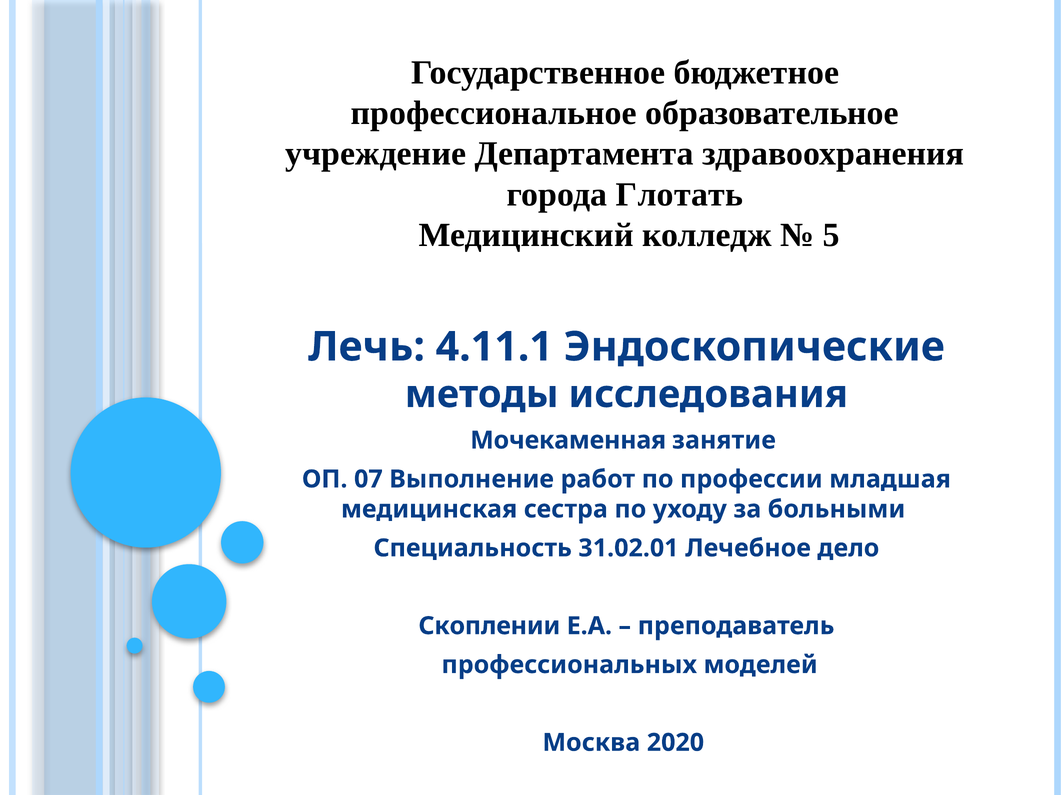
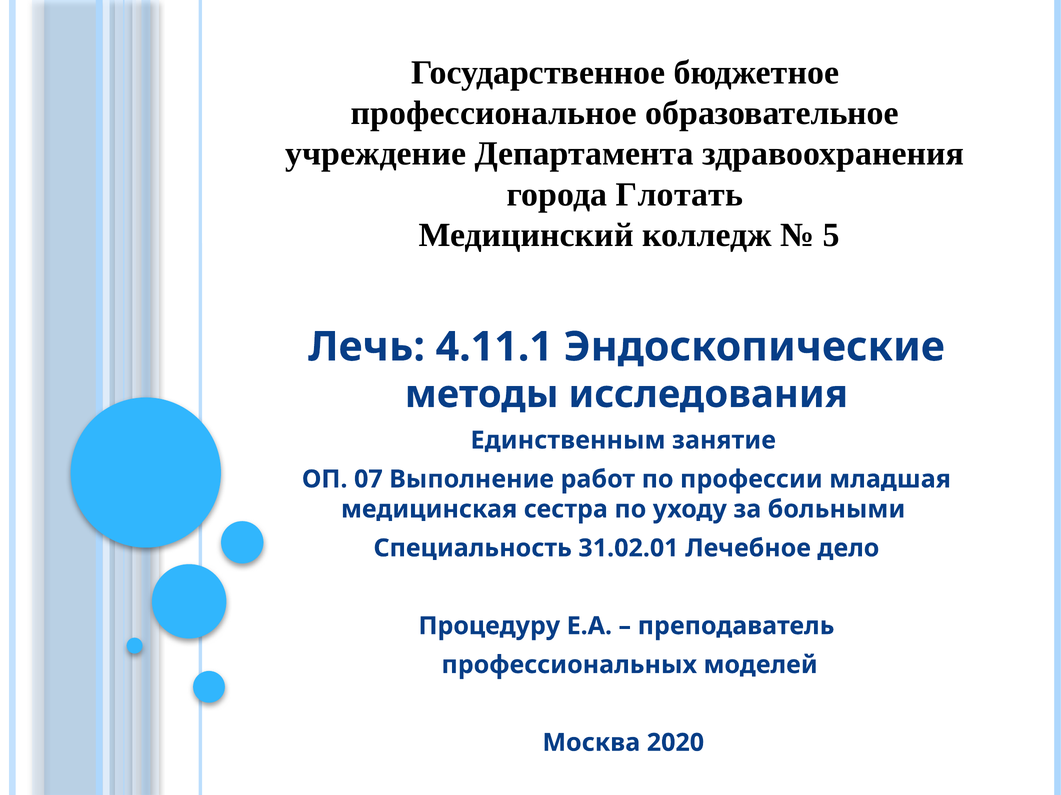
Мочекаменная: Мочекаменная -> Единственным
Скоплении: Скоплении -> Процедуру
